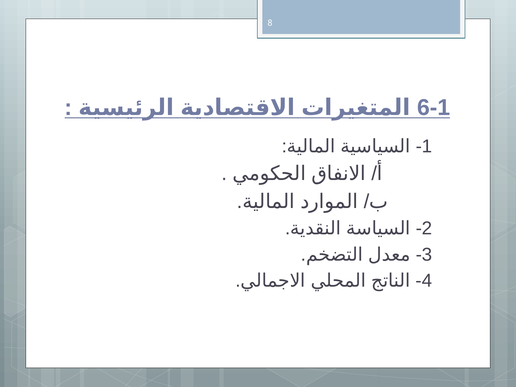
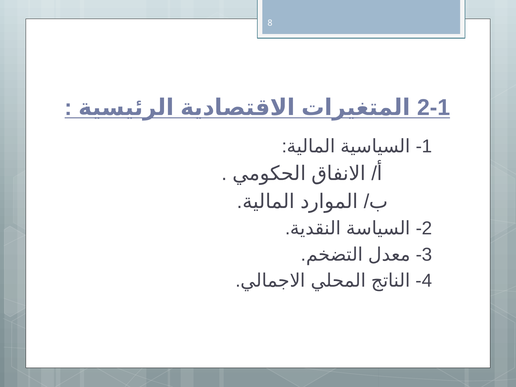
6-1: 6-1 -> 2-1
